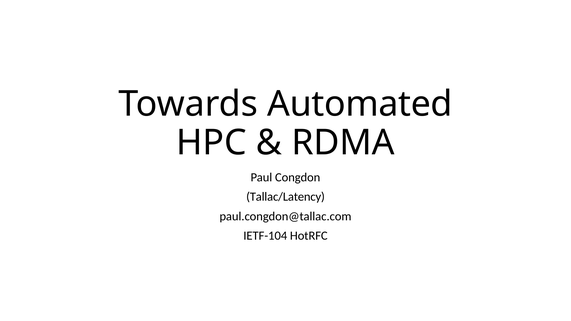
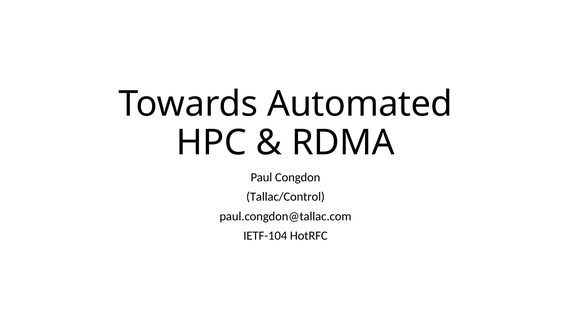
Tallac/Latency: Tallac/Latency -> Tallac/Control
